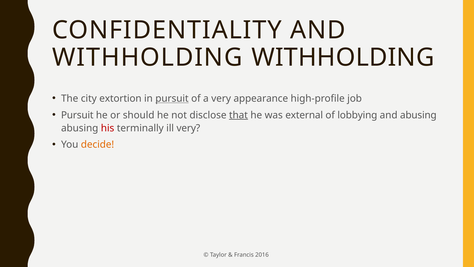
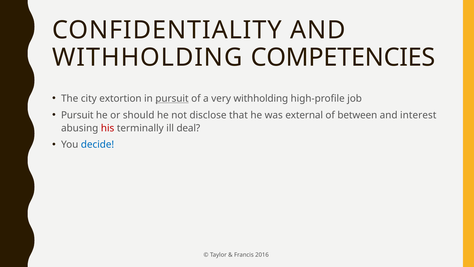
WITHHOLDING WITHHOLDING: WITHHOLDING -> COMPETENCIES
very appearance: appearance -> withholding
that underline: present -> none
lobbying: lobbying -> between
and abusing: abusing -> interest
ill very: very -> deal
decide colour: orange -> blue
